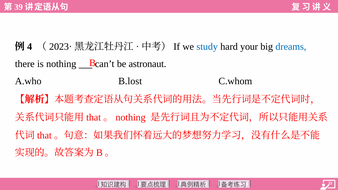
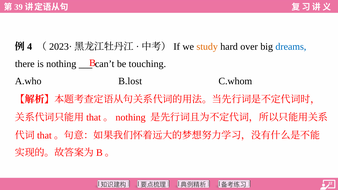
study colour: blue -> orange
your: your -> over
astronaut: astronaut -> touching
